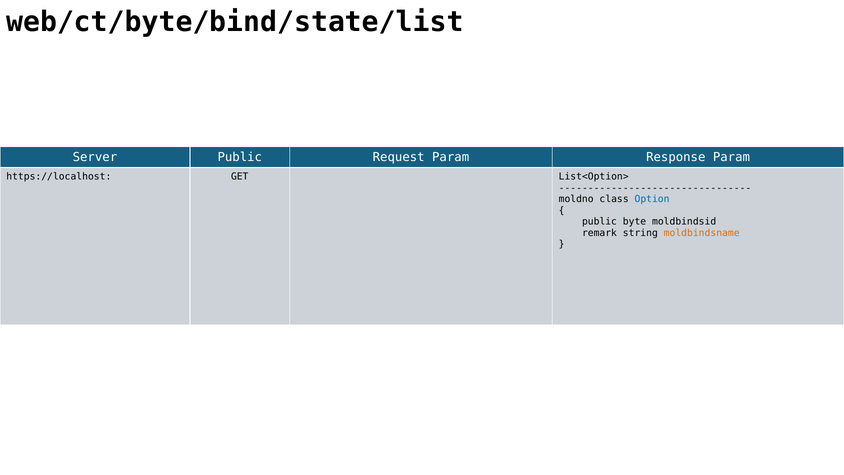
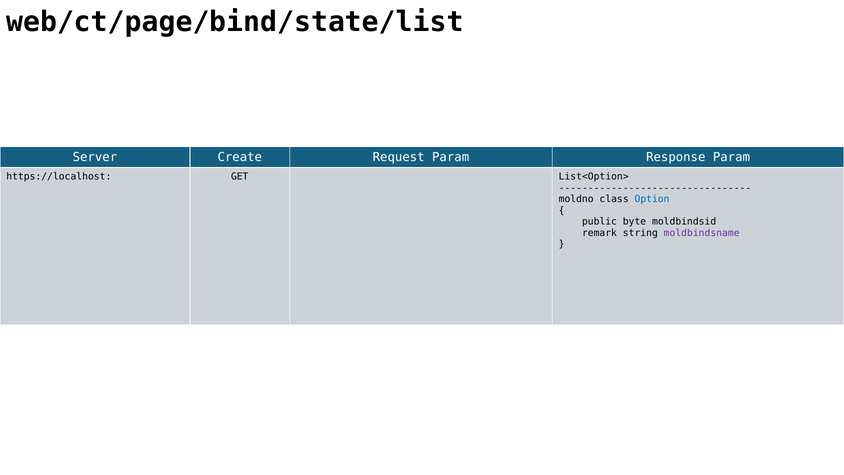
web/ct/byte/bind/state/list: web/ct/byte/bind/state/list -> web/ct/page/bind/state/list
Server Public: Public -> Create
moldbindsname colour: orange -> purple
